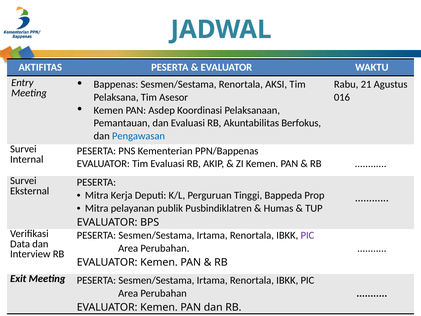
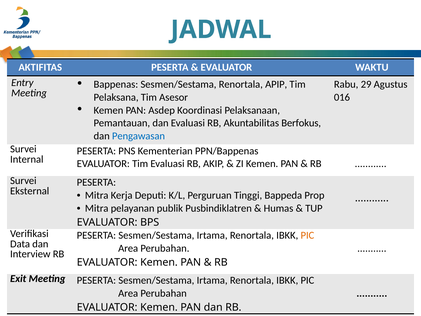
AKSI: AKSI -> APIP
21: 21 -> 29
PIC at (307, 235) colour: purple -> orange
